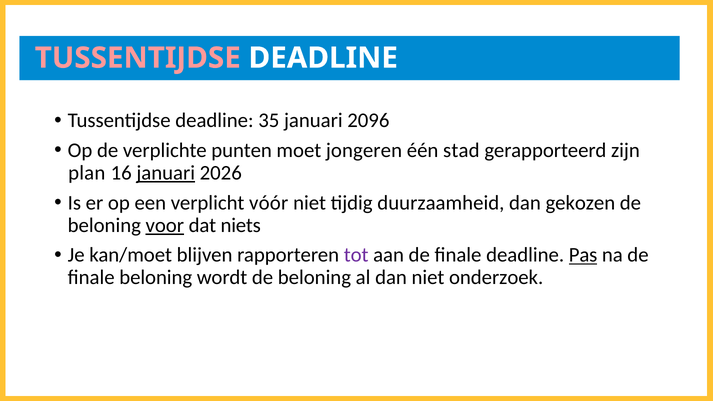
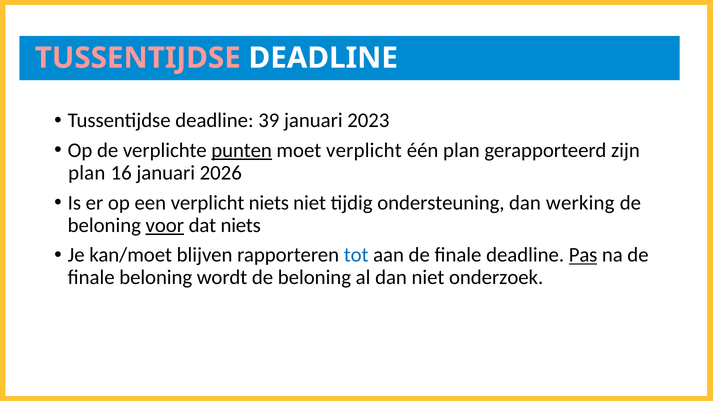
35: 35 -> 39
2096: 2096 -> 2023
punten underline: none -> present
moet jongeren: jongeren -> verplicht
één stad: stad -> plan
januari at (166, 173) underline: present -> none
verplicht vóór: vóór -> niets
duurzaamheid: duurzaamheid -> ondersteuning
gekozen: gekozen -> werking
tot colour: purple -> blue
